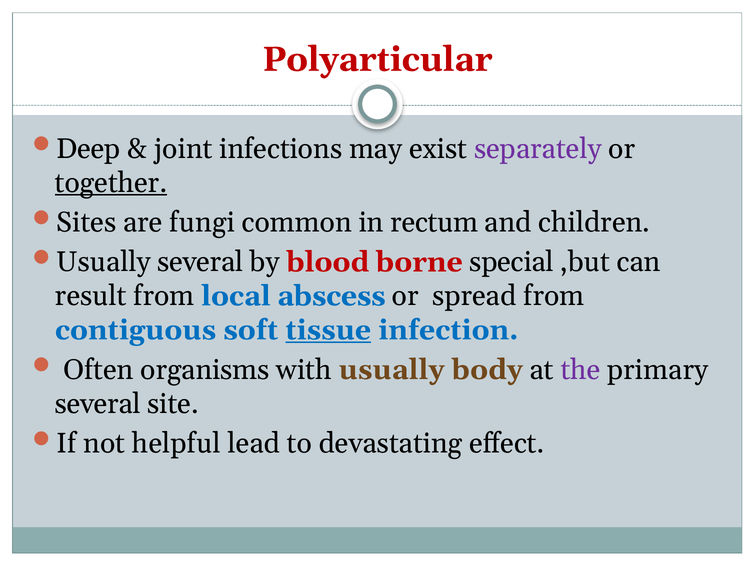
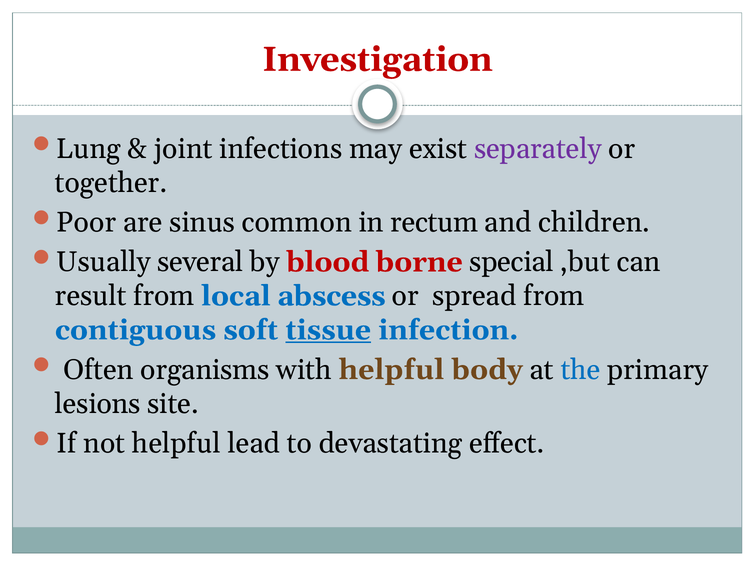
Polyarticular: Polyarticular -> Investigation
Deep: Deep -> Lung
together underline: present -> none
Sites: Sites -> Poor
fungi: fungi -> sinus
with usually: usually -> helpful
the colour: purple -> blue
several at (98, 404): several -> lesions
